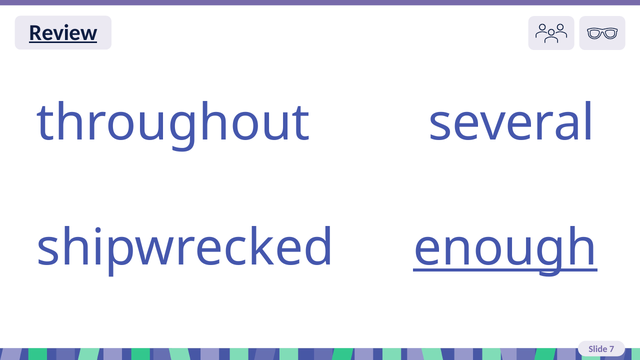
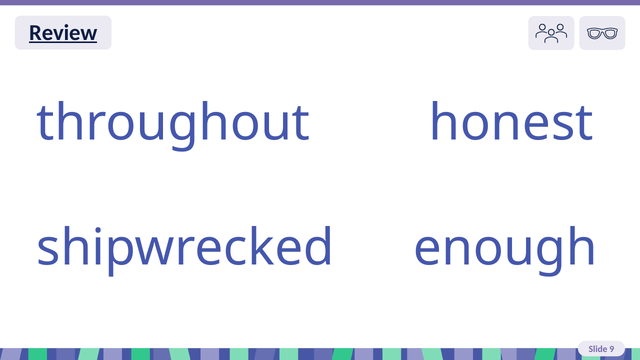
several: several -> honest
enough underline: present -> none
7: 7 -> 9
